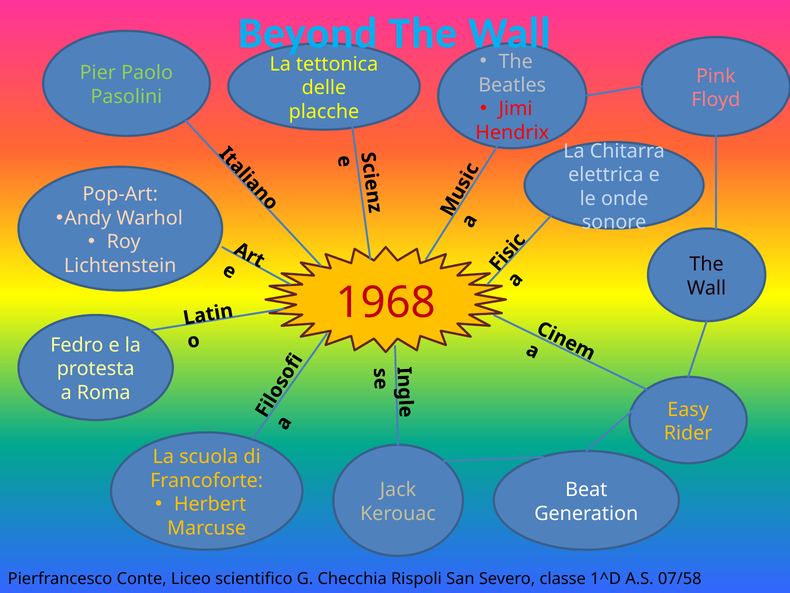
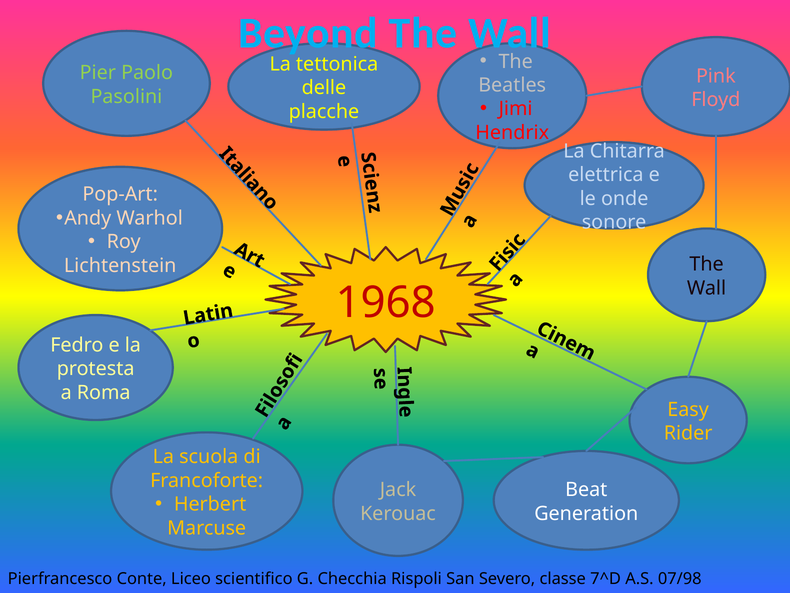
1^D: 1^D -> 7^D
07/58: 07/58 -> 07/98
